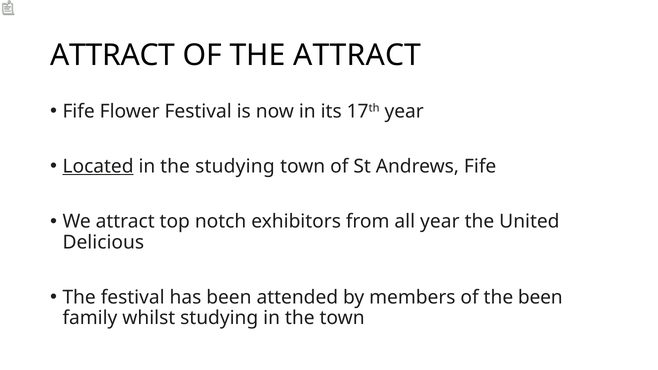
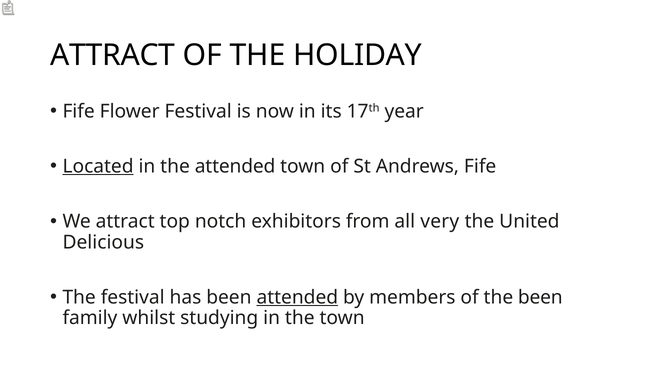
THE ATTRACT: ATTRACT -> HOLIDAY
the studying: studying -> attended
all year: year -> very
attended at (297, 298) underline: none -> present
